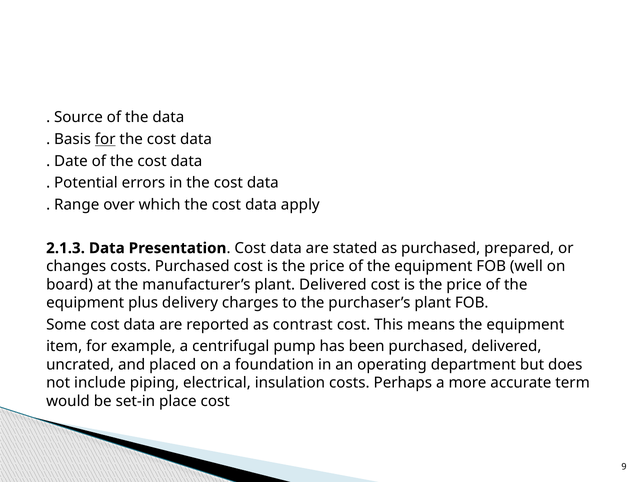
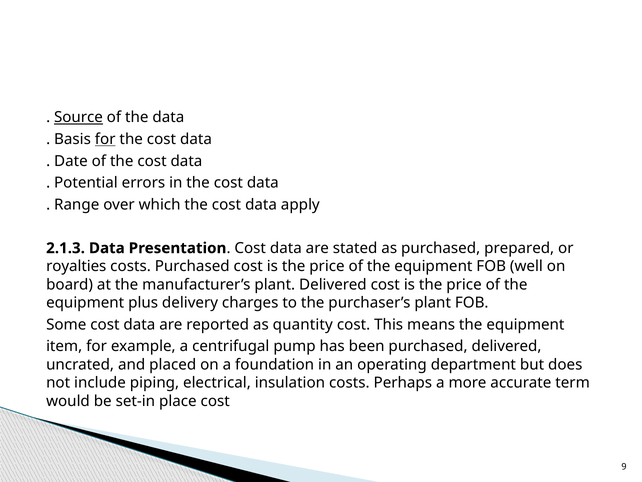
Source underline: none -> present
changes: changes -> royalties
contrast: contrast -> quantity
